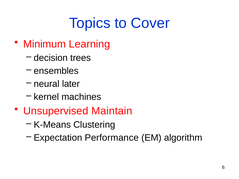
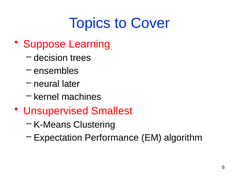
Minimum: Minimum -> Suppose
Maintain: Maintain -> Smallest
